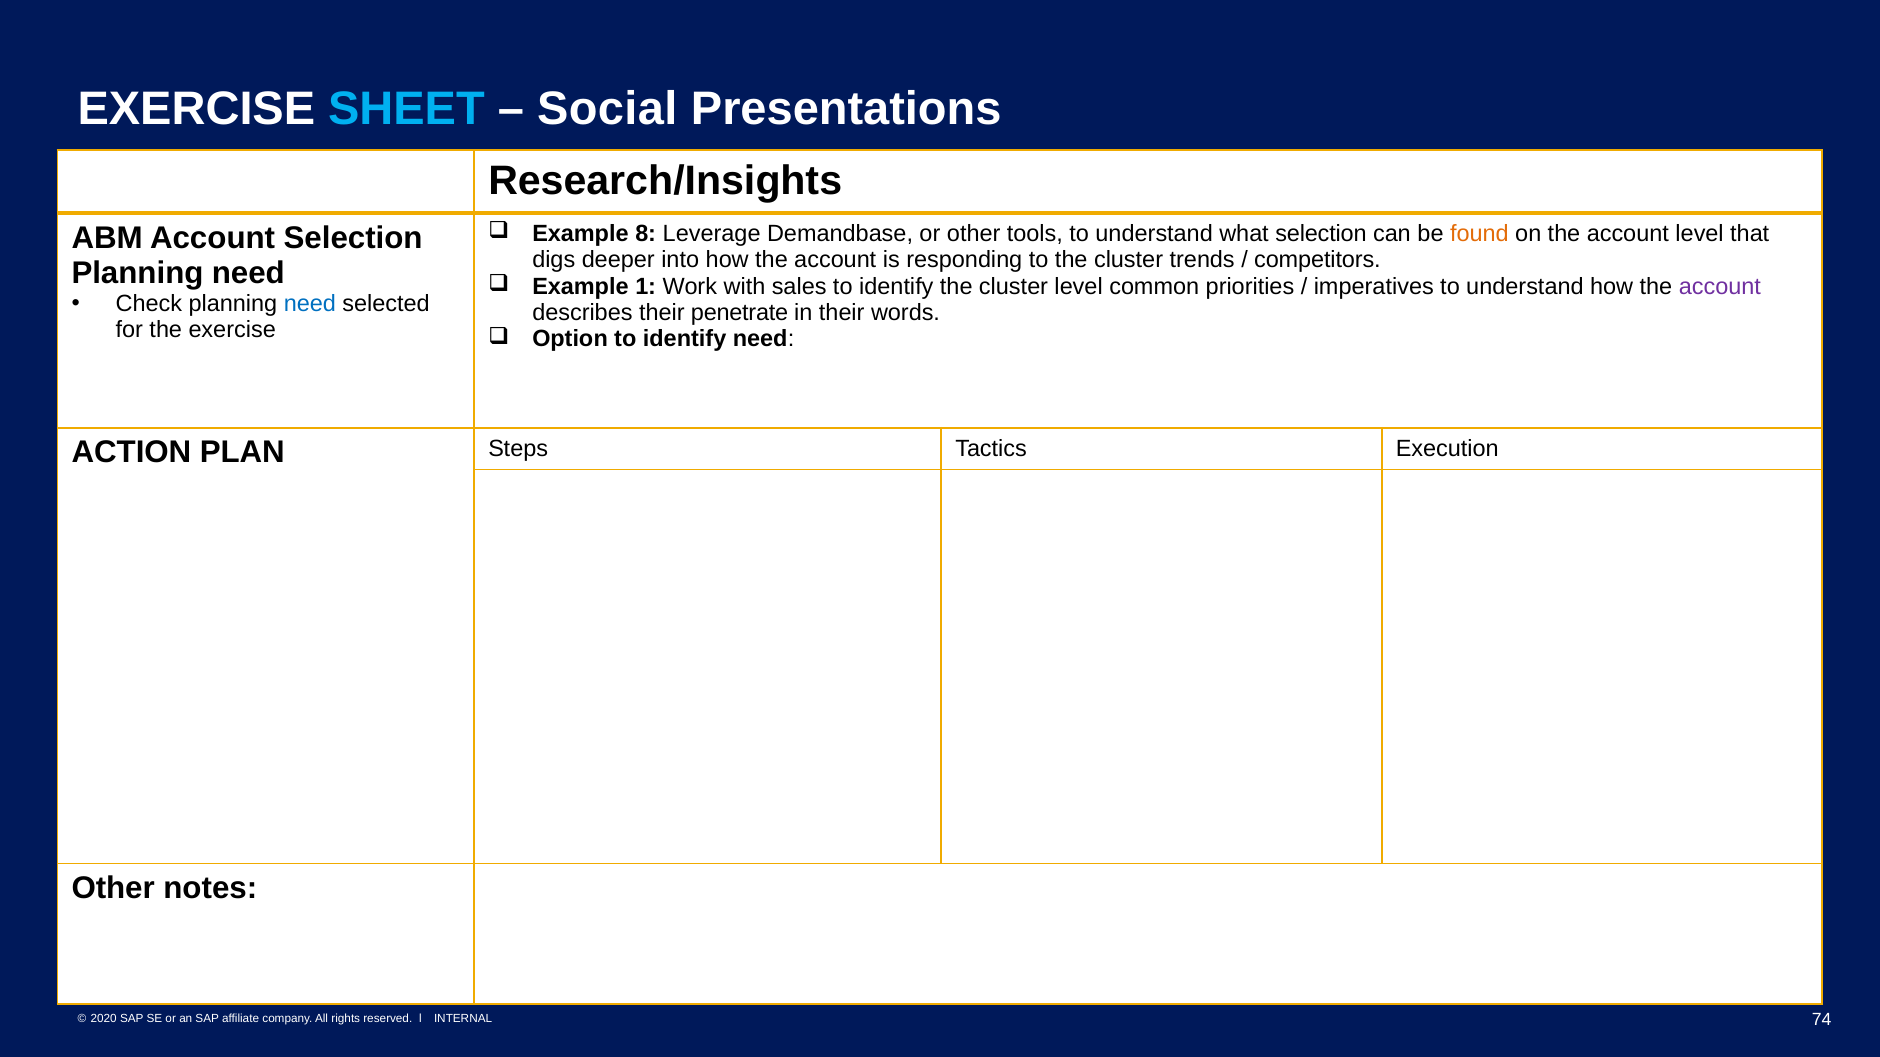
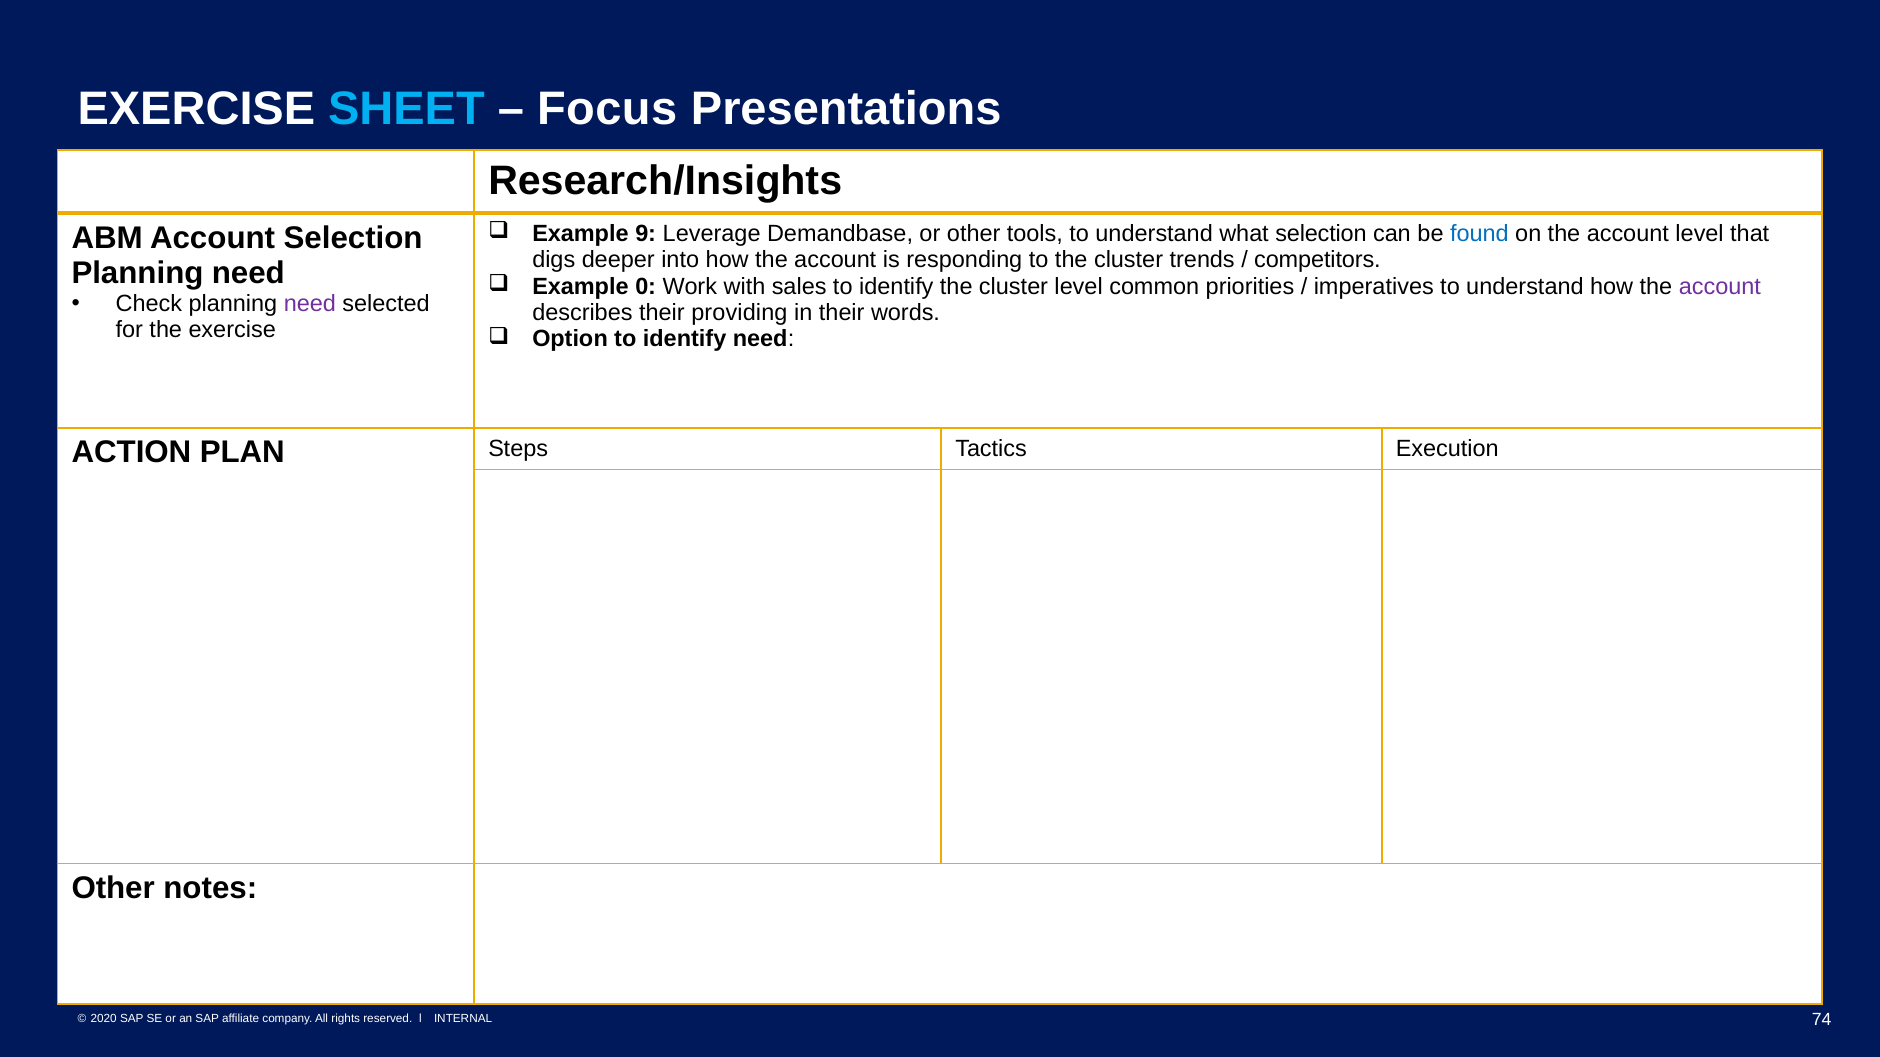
Social: Social -> Focus
8: 8 -> 9
found colour: orange -> blue
1: 1 -> 0
need at (310, 303) colour: blue -> purple
penetrate: penetrate -> providing
